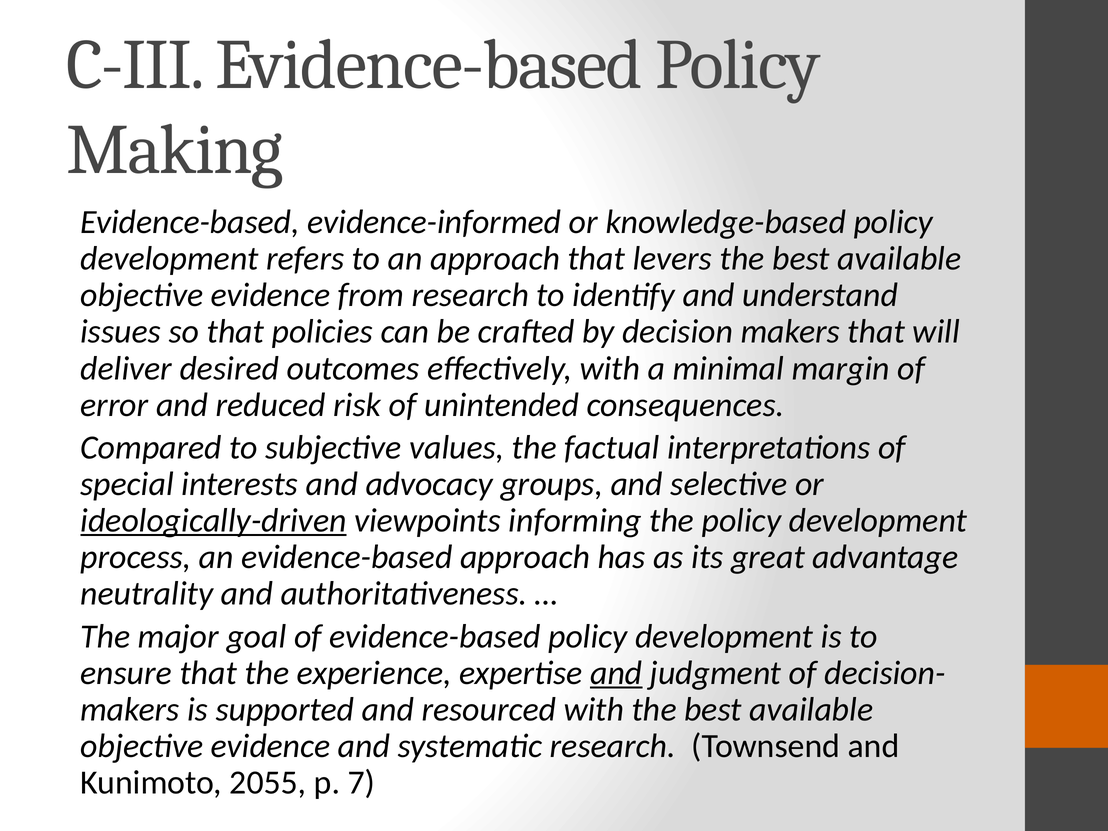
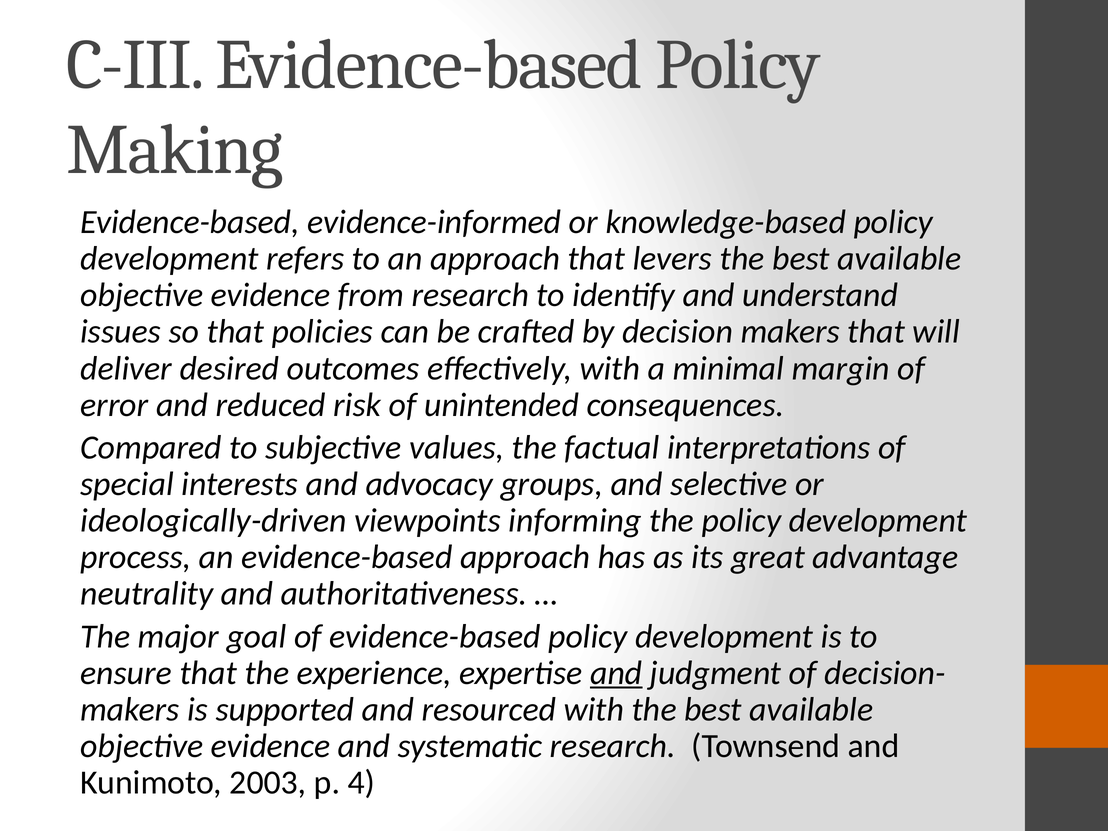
ideologically-driven underline: present -> none
2055: 2055 -> 2003
7: 7 -> 4
